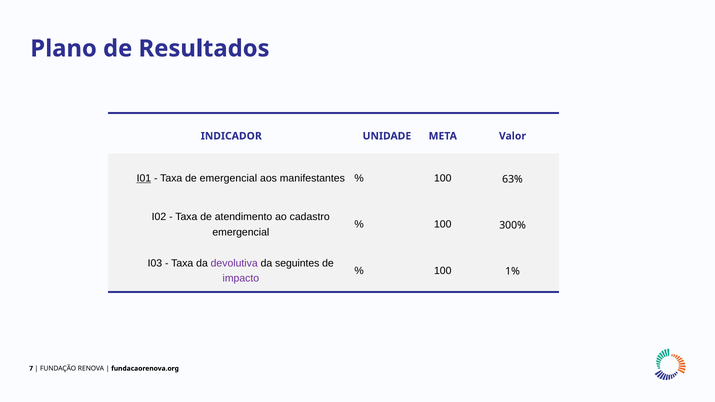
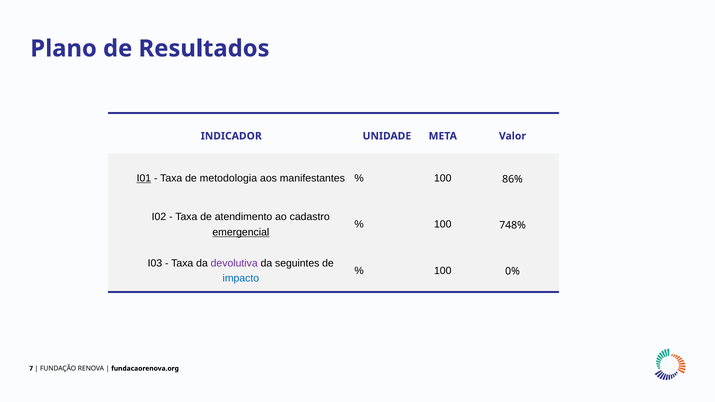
de emergencial: emergencial -> metodologia
63%: 63% -> 86%
300%: 300% -> 748%
emergencial at (241, 232) underline: none -> present
1%: 1% -> 0%
impacto colour: purple -> blue
